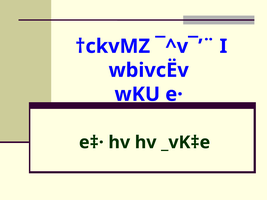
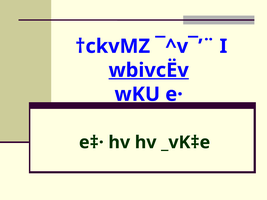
wbivcËv underline: none -> present
